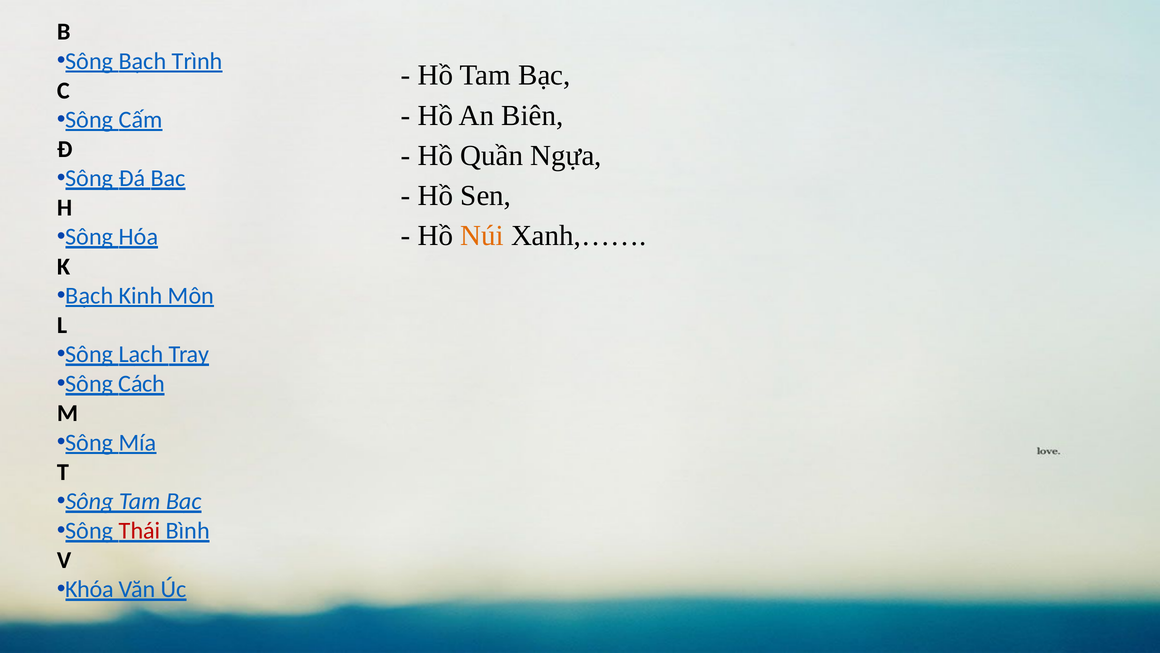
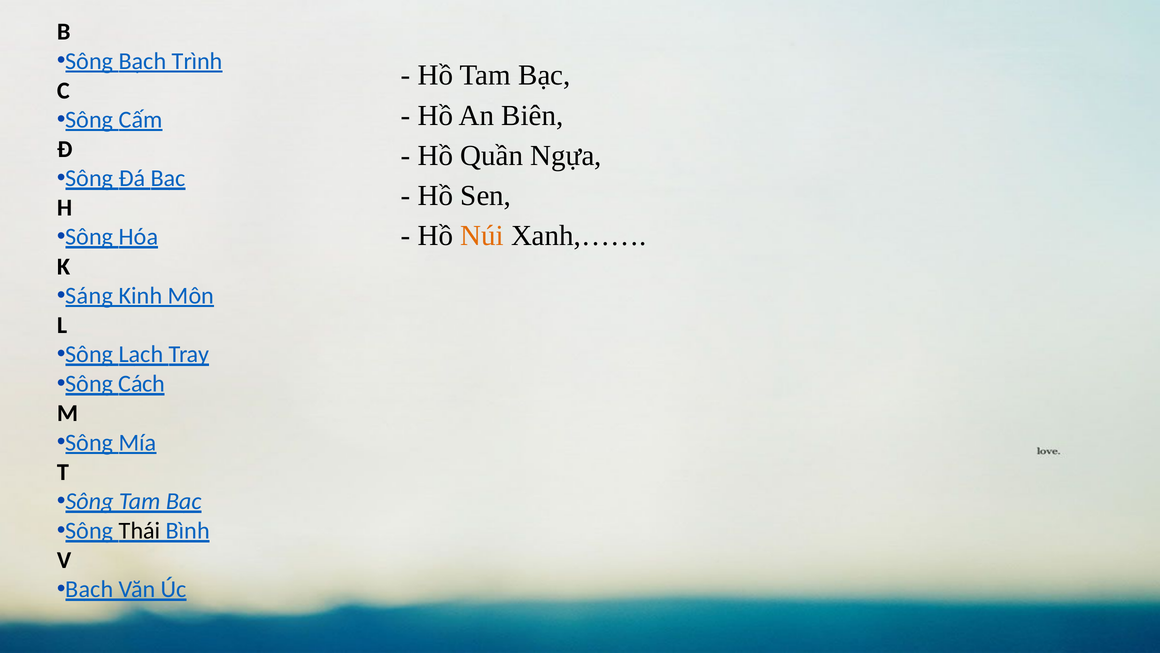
Bạch at (89, 295): Bạch -> Sáng
Thái colour: red -> black
Khóa at (89, 589): Khóa -> Bạch
